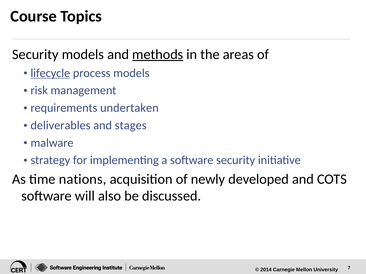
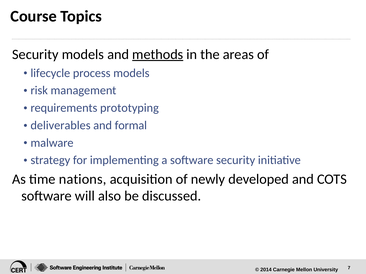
lifecycle underline: present -> none
undertaken: undertaken -> prototyping
stages: stages -> formal
